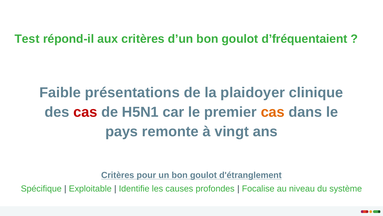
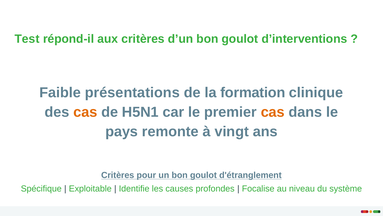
d’fréquentaient: d’fréquentaient -> d’interventions
plaidoyer: plaidoyer -> formation
cas at (85, 112) colour: red -> orange
